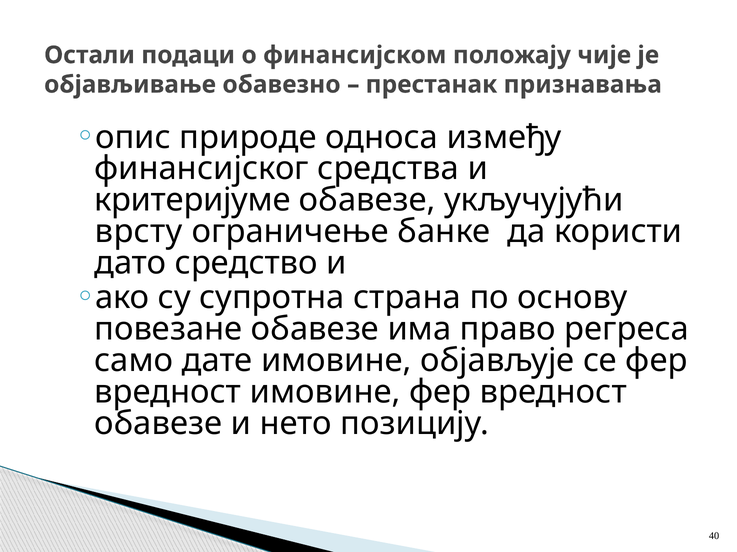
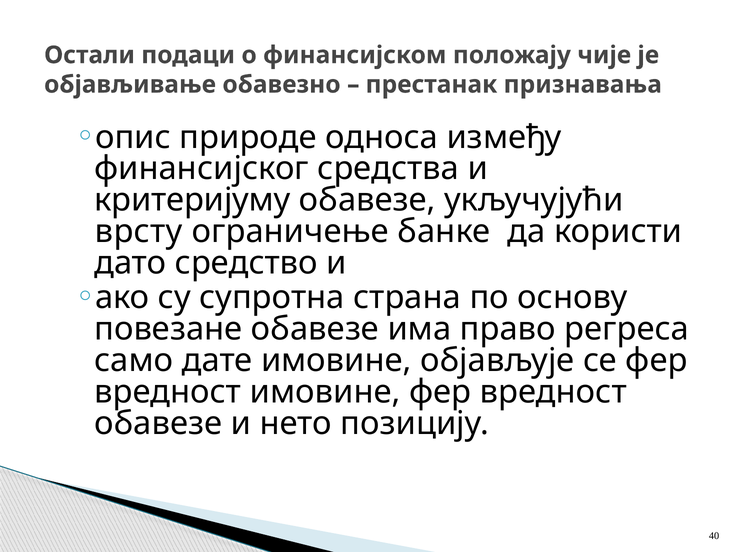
критеријуме: критеријуме -> критеријуму
